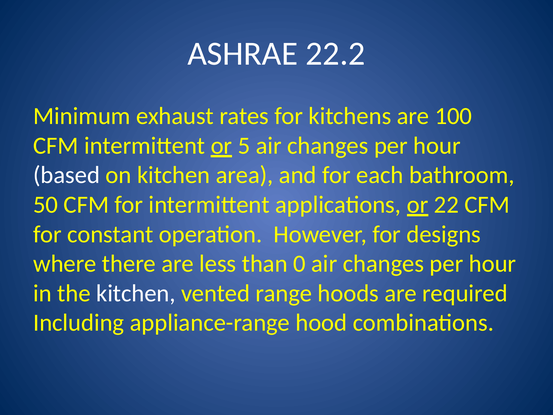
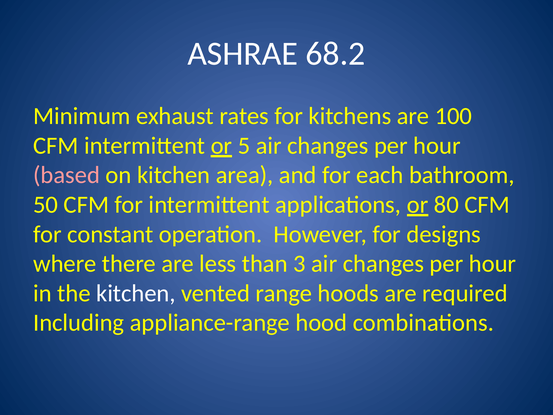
22.2: 22.2 -> 68.2
based colour: white -> pink
22: 22 -> 80
0: 0 -> 3
